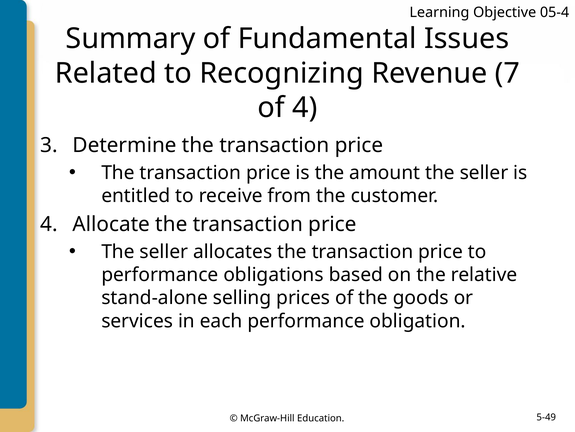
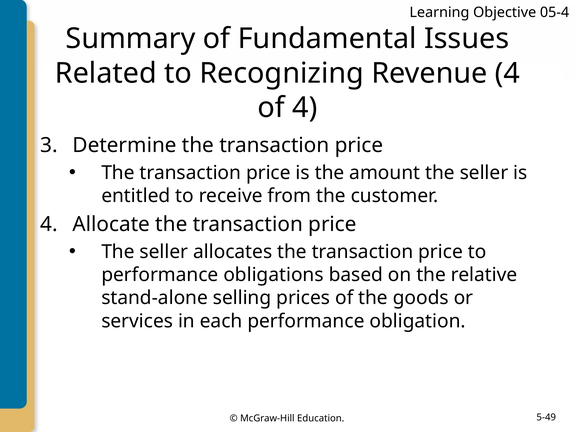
Revenue 7: 7 -> 4
